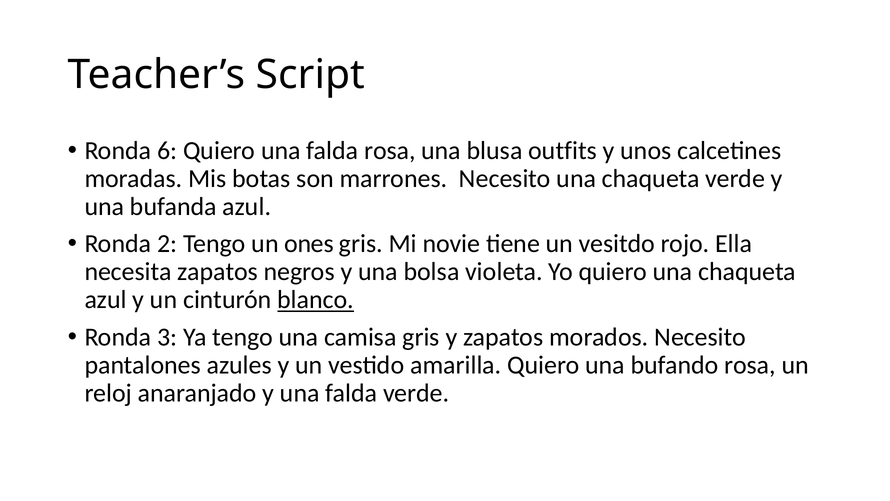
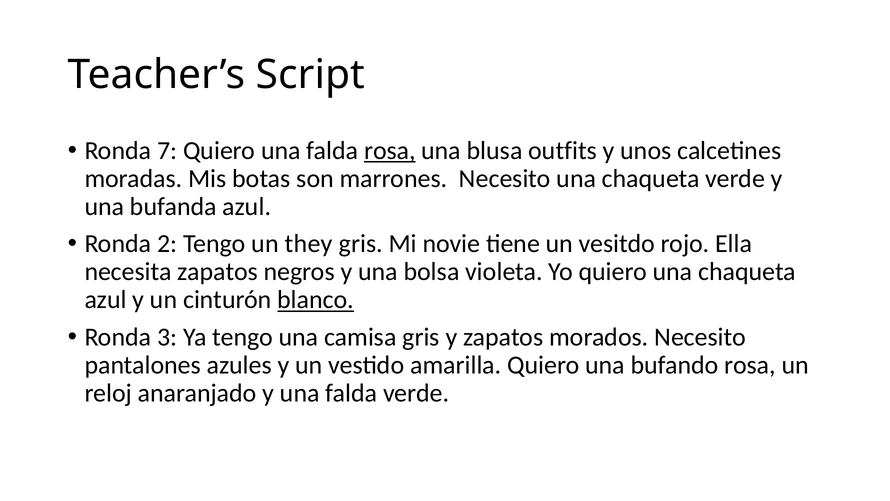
6: 6 -> 7
rosa at (390, 150) underline: none -> present
ones: ones -> they
